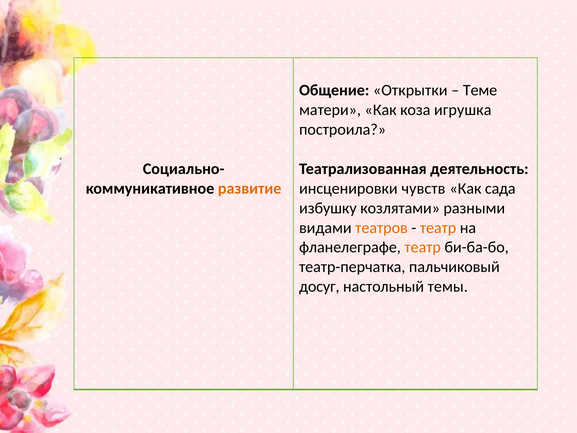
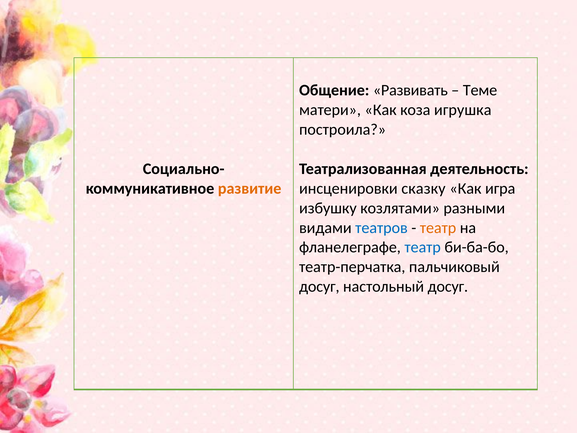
Открытки: Открытки -> Развивать
чувств: чувств -> сказку
сада: сада -> игра
театров colour: orange -> blue
театр at (423, 247) colour: orange -> blue
настольный темы: темы -> досуг
